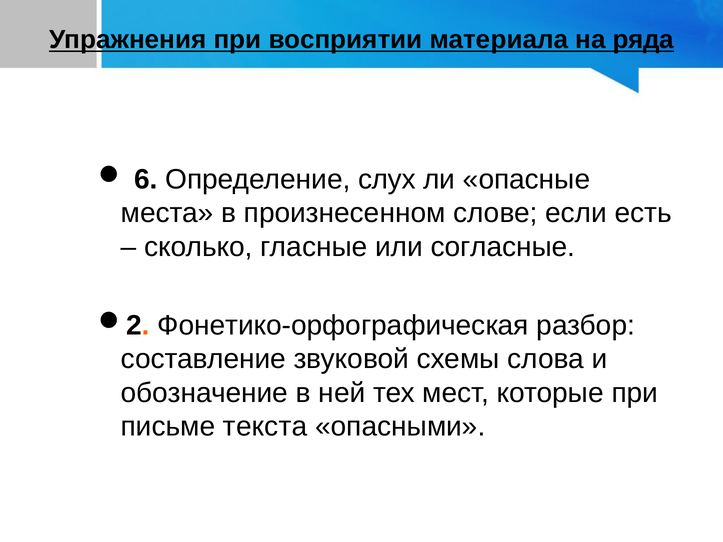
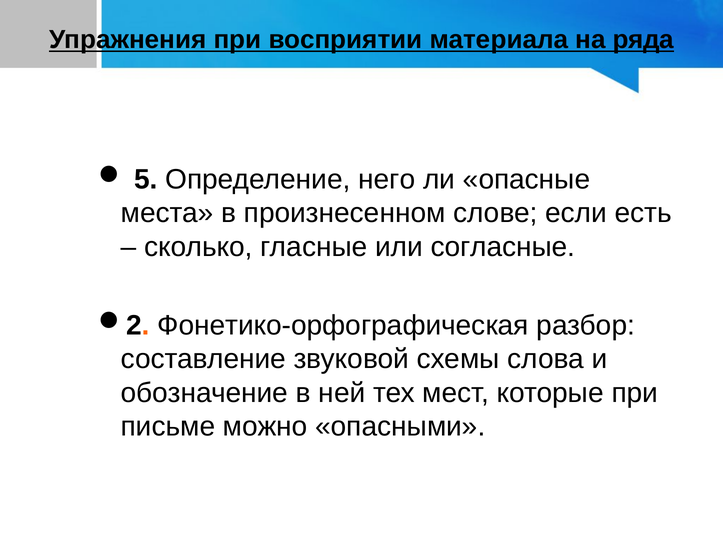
6: 6 -> 5
слух: слух -> него
текста: текста -> можно
